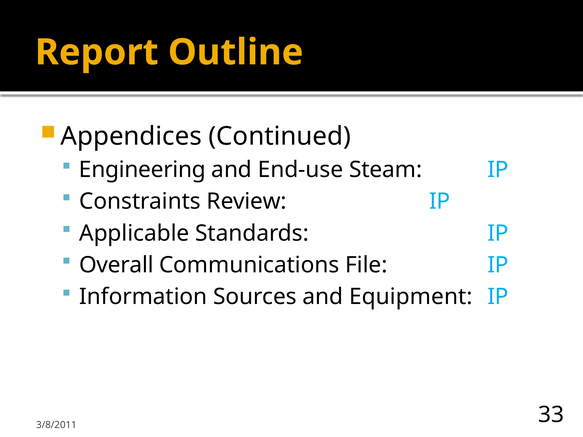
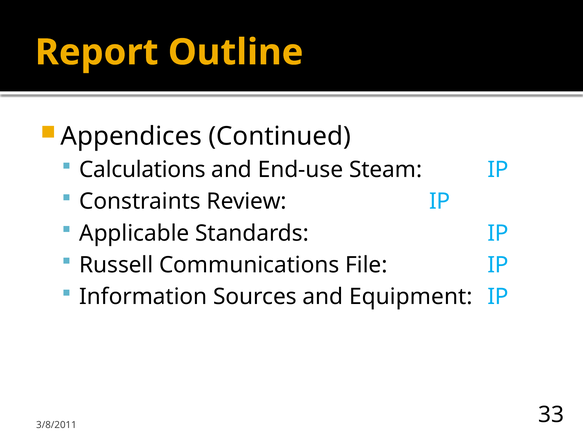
Engineering: Engineering -> Calculations
Overall: Overall -> Russell
